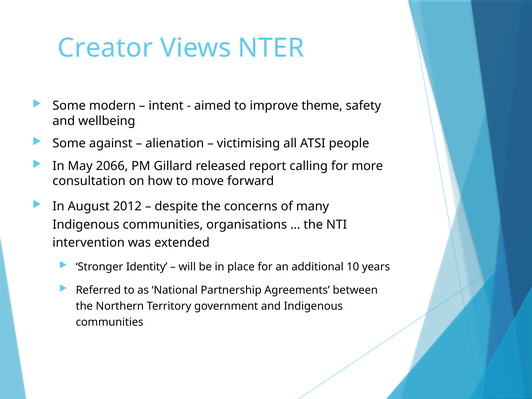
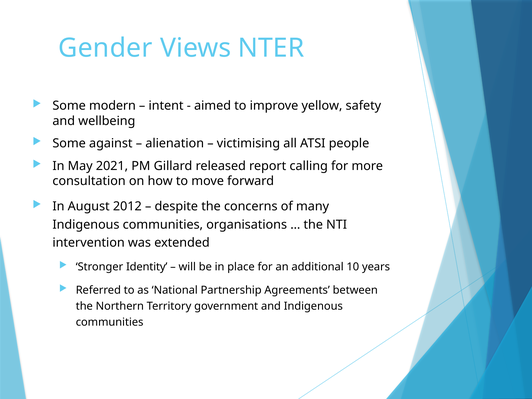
Creator: Creator -> Gender
theme: theme -> yellow
2066: 2066 -> 2021
